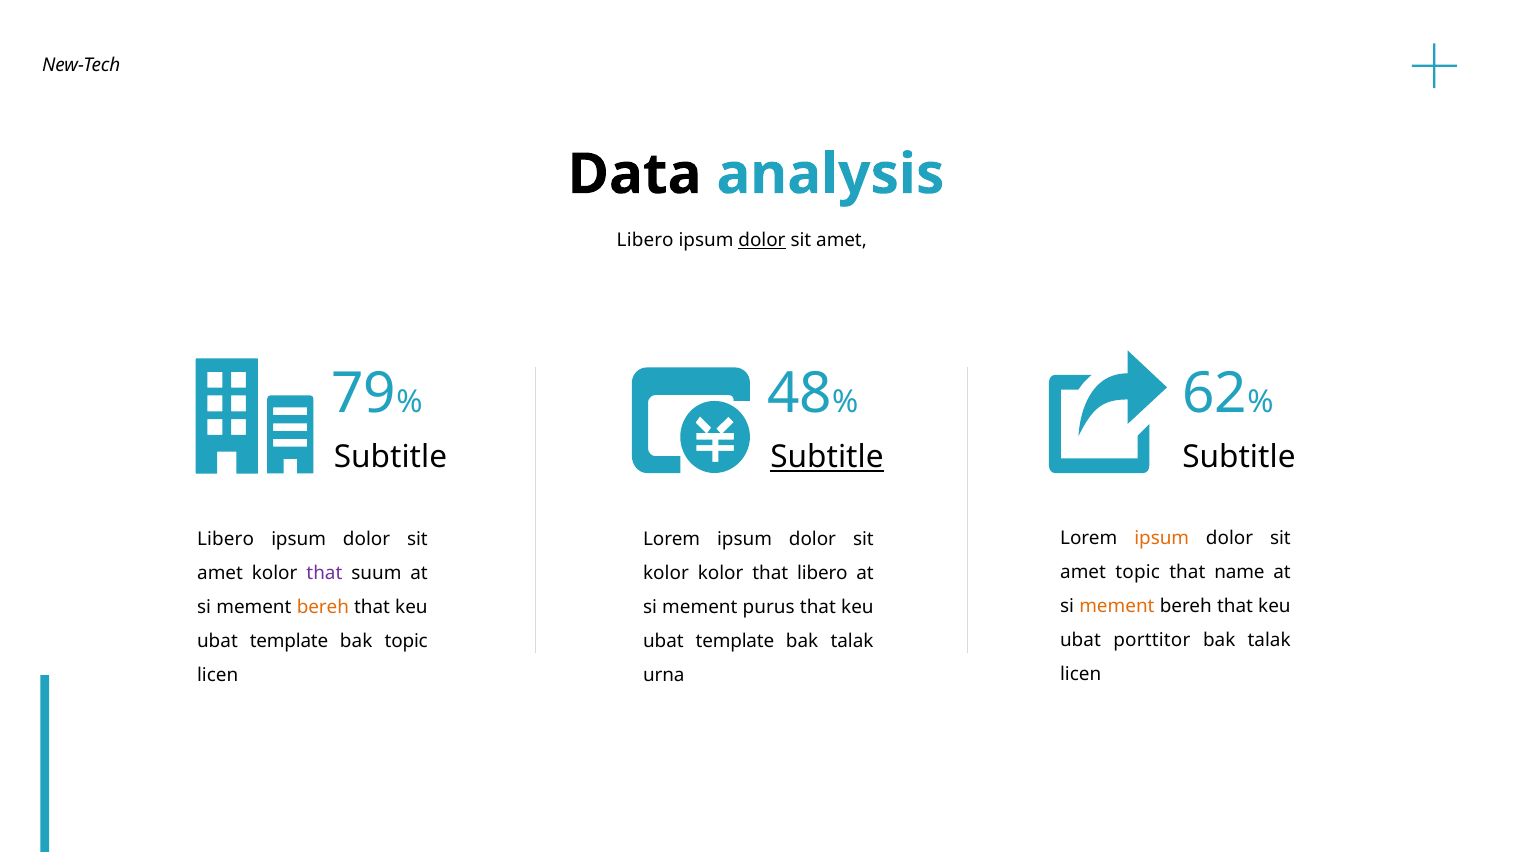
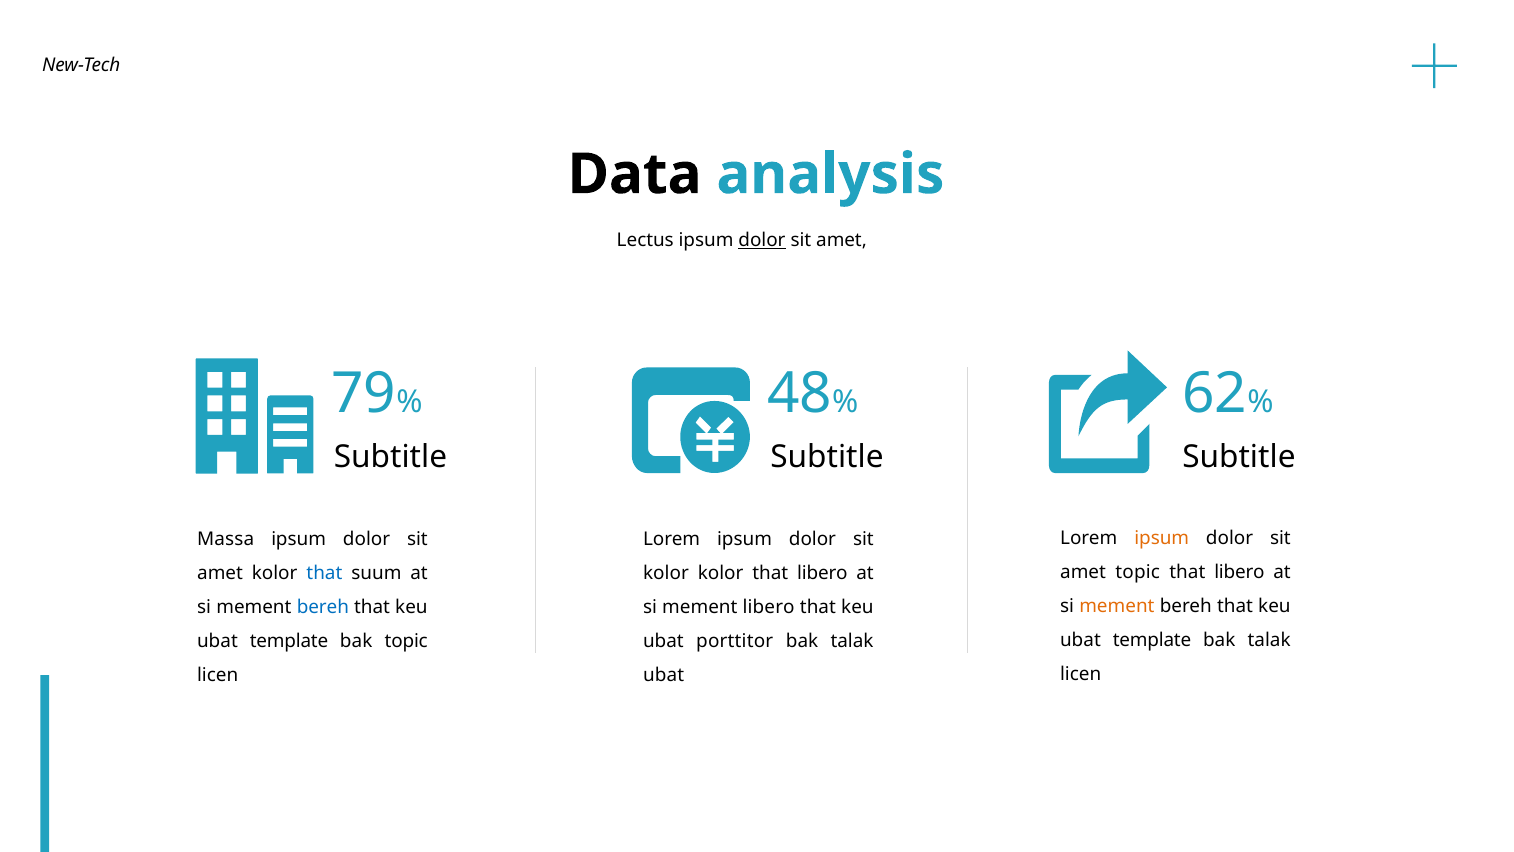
Libero at (645, 241): Libero -> Lectus
Subtitle at (827, 457) underline: present -> none
Libero at (226, 539): Libero -> Massa
name at (1239, 572): name -> libero
that at (324, 573) colour: purple -> blue
bereh at (323, 607) colour: orange -> blue
mement purus: purus -> libero
porttitor at (1152, 640): porttitor -> template
template at (735, 641): template -> porttitor
urna at (664, 675): urna -> ubat
